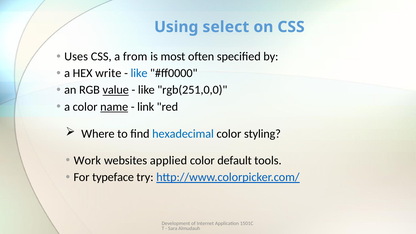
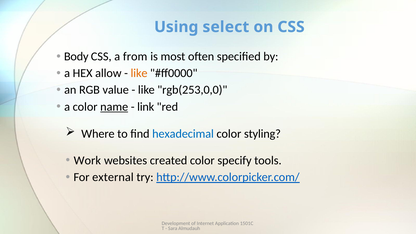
Uses: Uses -> Body
write: write -> allow
like at (139, 73) colour: blue -> orange
value underline: present -> none
rgb(251,0,0: rgb(251,0,0 -> rgb(253,0,0
applied: applied -> created
default: default -> specify
typeface: typeface -> external
